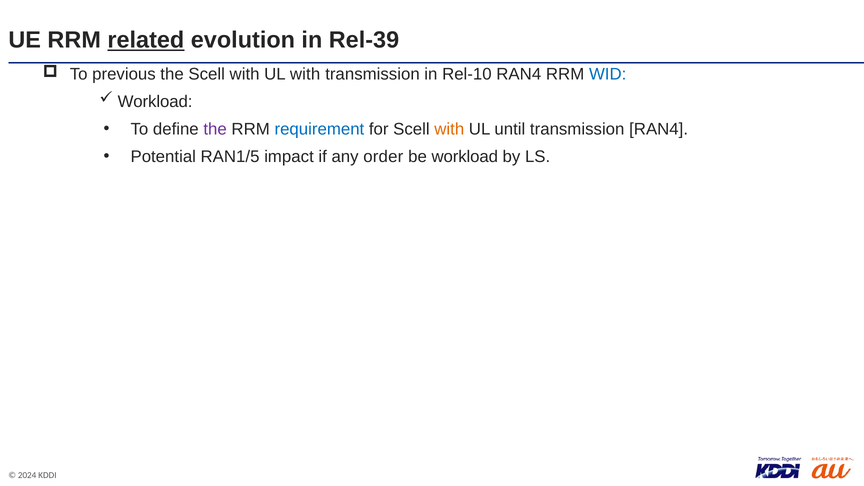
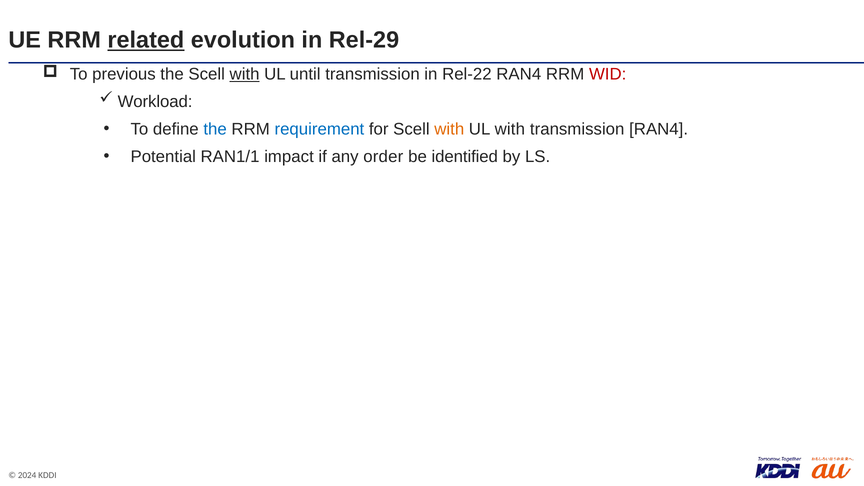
Rel-39: Rel-39 -> Rel-29
with at (245, 74) underline: none -> present
UL with: with -> until
Rel-10: Rel-10 -> Rel-22
WID colour: blue -> red
the at (215, 129) colour: purple -> blue
UL until: until -> with
RAN1/5: RAN1/5 -> RAN1/1
be workload: workload -> identified
